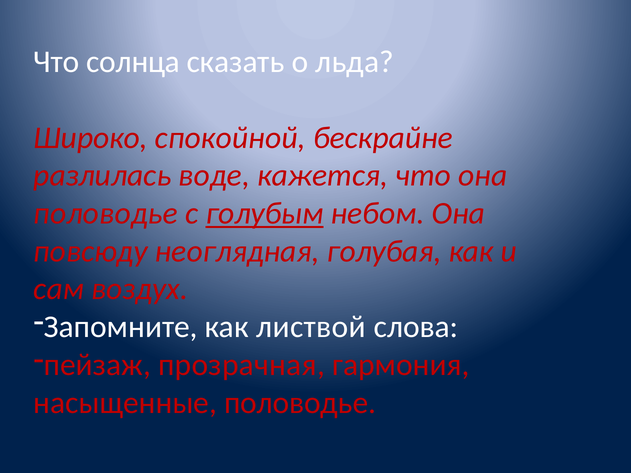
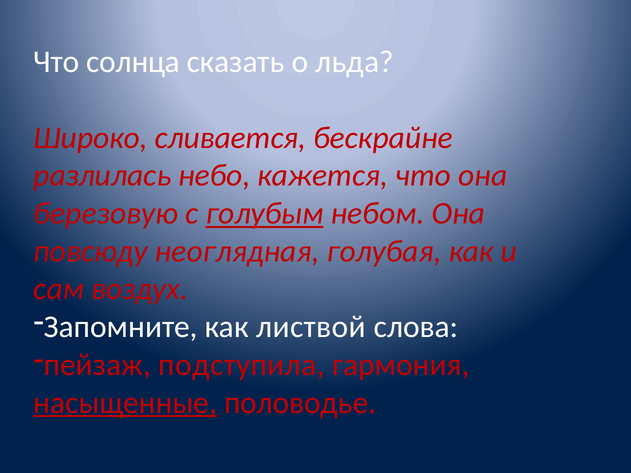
спокойной: спокойной -> сливается
воде: воде -> небо
половодье at (106, 214): половодье -> березовую
прозрачная: прозрачная -> подступила
насыщенные underline: none -> present
